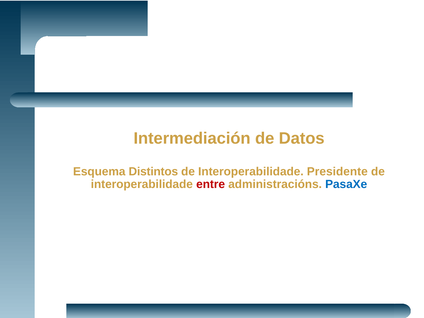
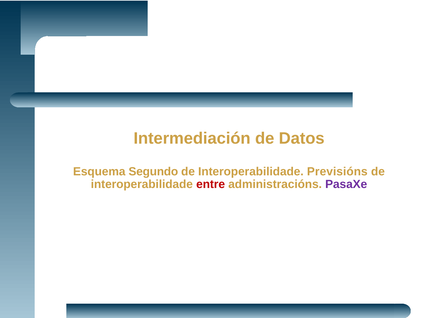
Distintos: Distintos -> Segundo
Presidente: Presidente -> Previsións
PasaXe colour: blue -> purple
